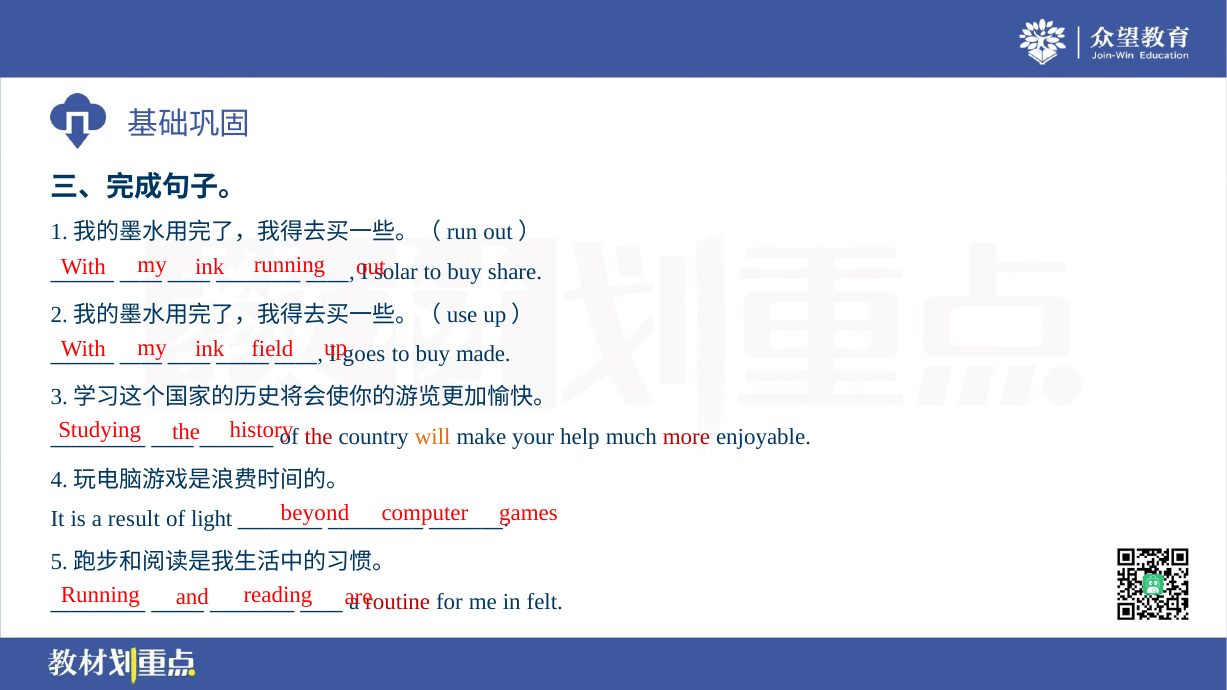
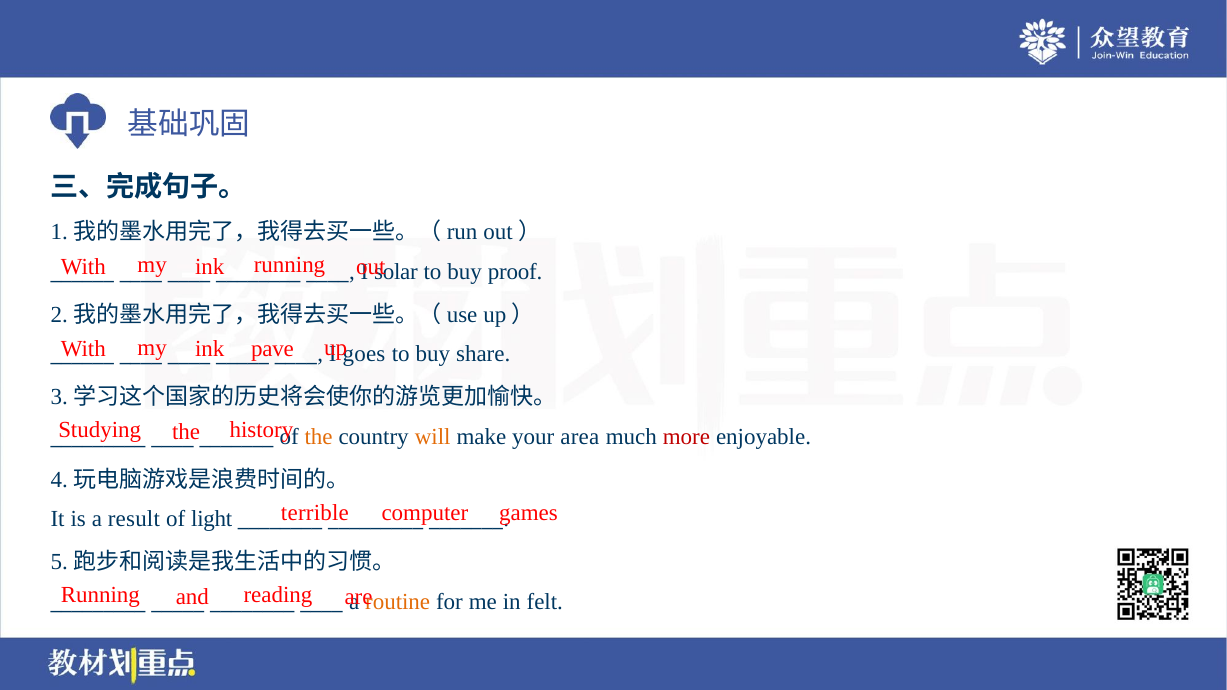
share: share -> proof
field: field -> pave
made: made -> share
the at (319, 437) colour: red -> orange
help: help -> area
beyond: beyond -> terrible
routine colour: red -> orange
